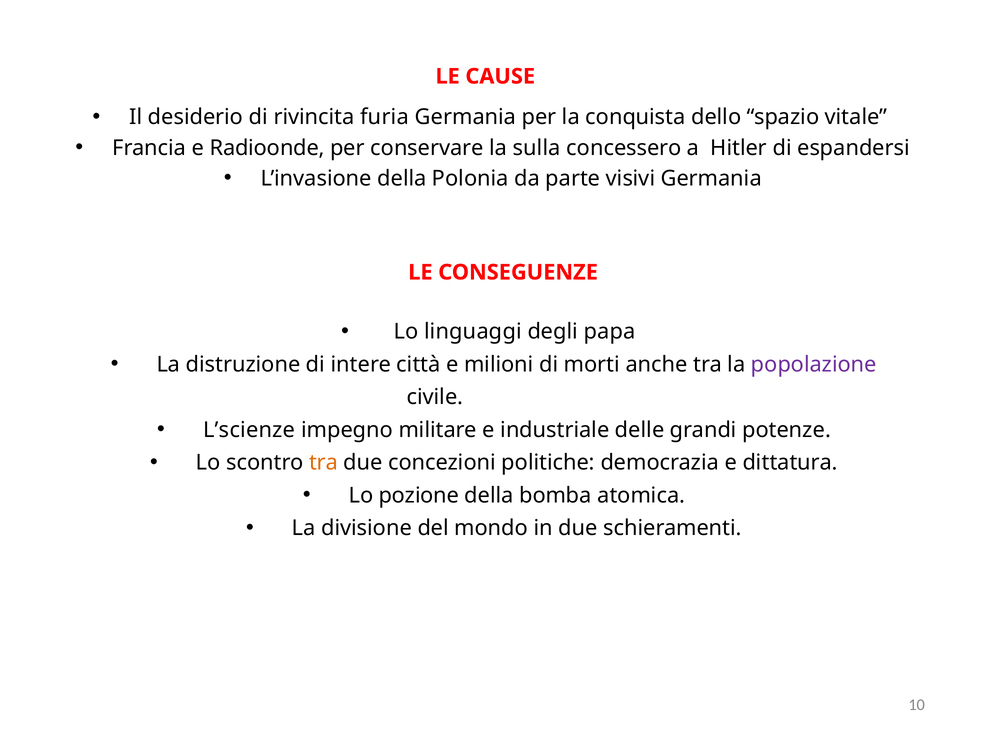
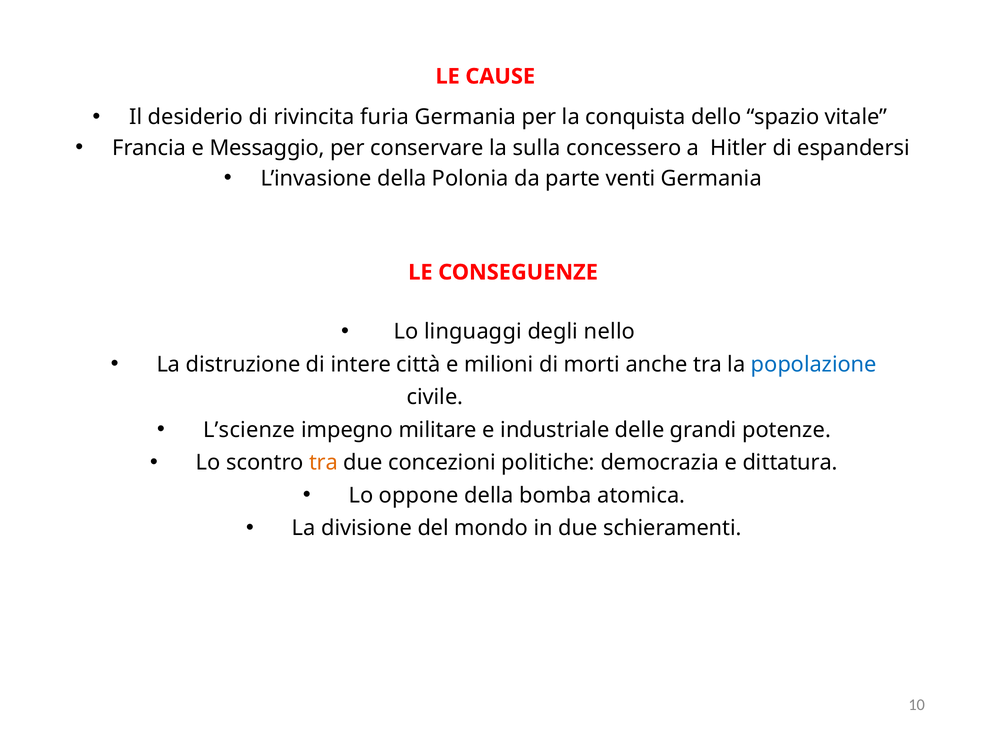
Radioonde: Radioonde -> Messaggio
visivi: visivi -> venti
papa: papa -> nello
popolazione colour: purple -> blue
pozione: pozione -> oppone
